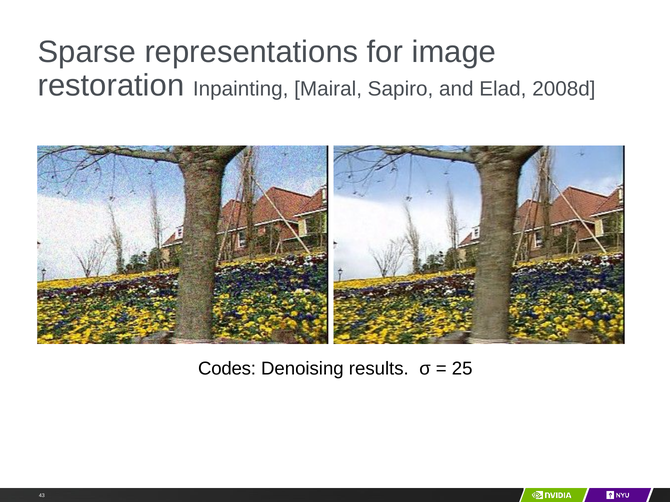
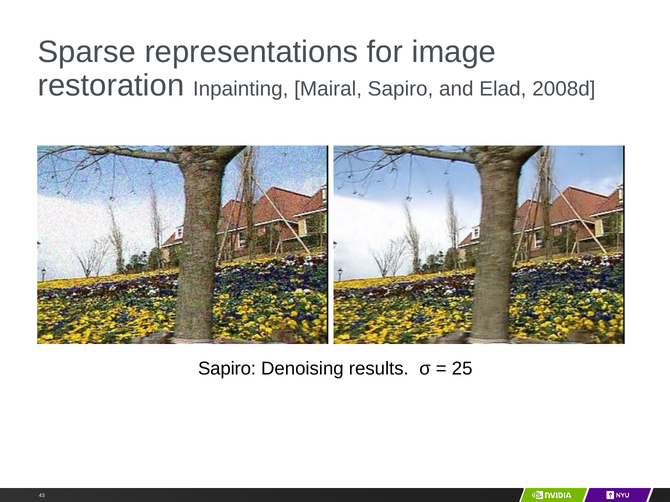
Codes at (227, 369): Codes -> Sapiro
